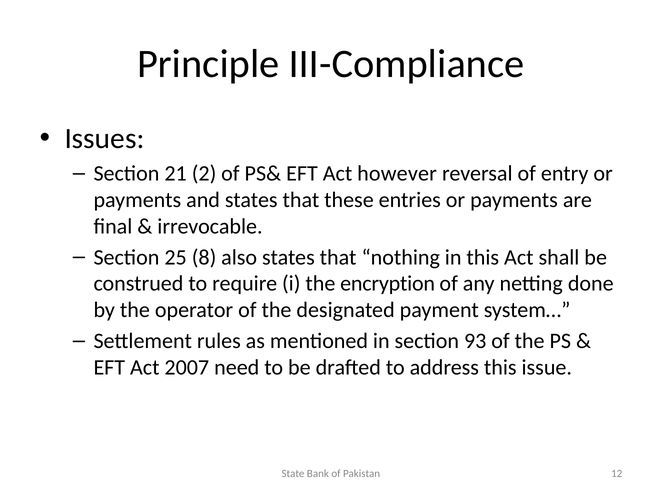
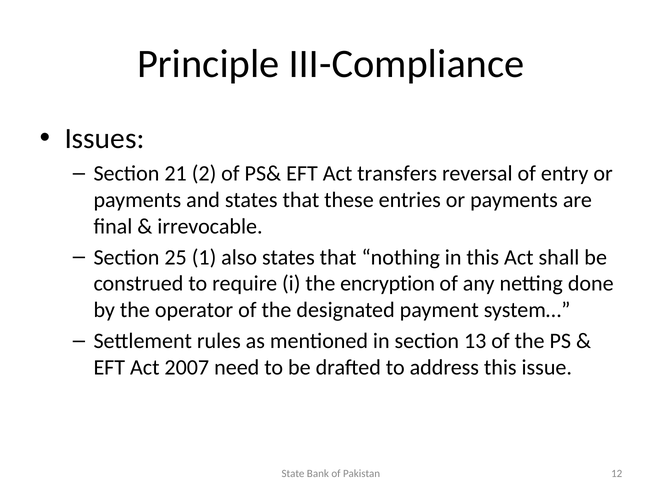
however: however -> transfers
8: 8 -> 1
93: 93 -> 13
